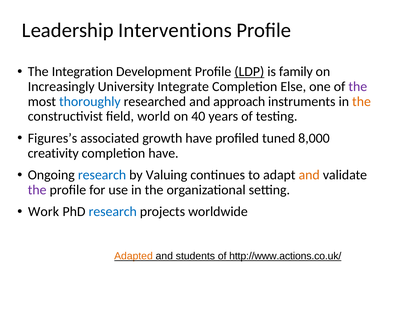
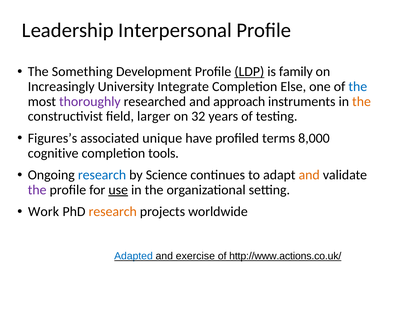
Interventions: Interventions -> Interpersonal
Integration: Integration -> Something
the at (358, 87) colour: purple -> blue
thoroughly colour: blue -> purple
world: world -> larger
40: 40 -> 32
growth: growth -> unique
tuned: tuned -> terms
creativity: creativity -> cognitive
completion have: have -> tools
Valuing: Valuing -> Science
use underline: none -> present
research at (113, 212) colour: blue -> orange
Adapted colour: orange -> blue
students: students -> exercise
